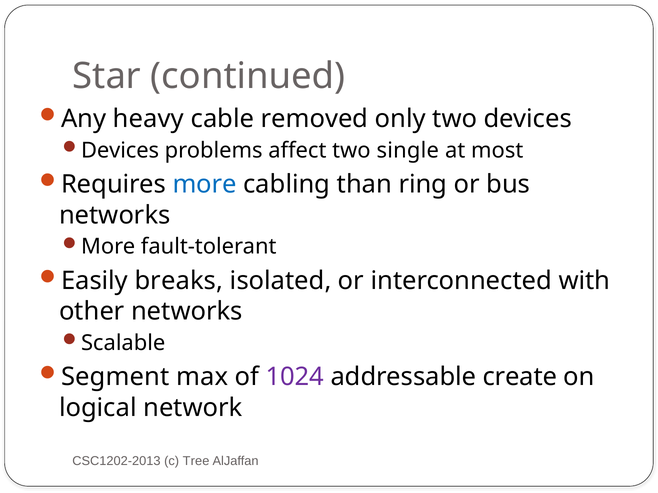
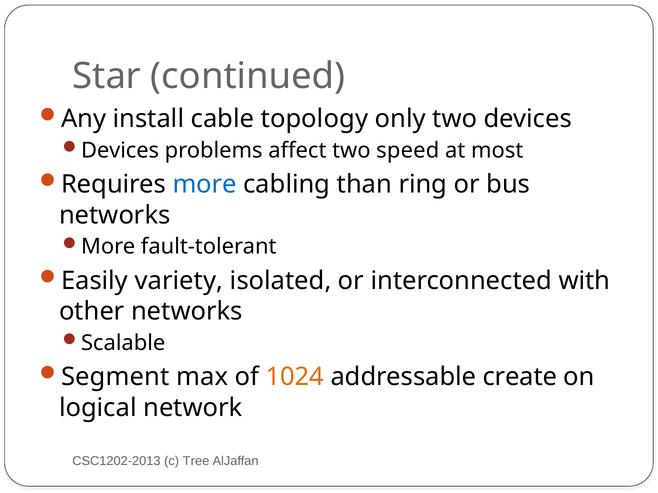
heavy: heavy -> install
removed: removed -> topology
single: single -> speed
breaks: breaks -> variety
1024 colour: purple -> orange
